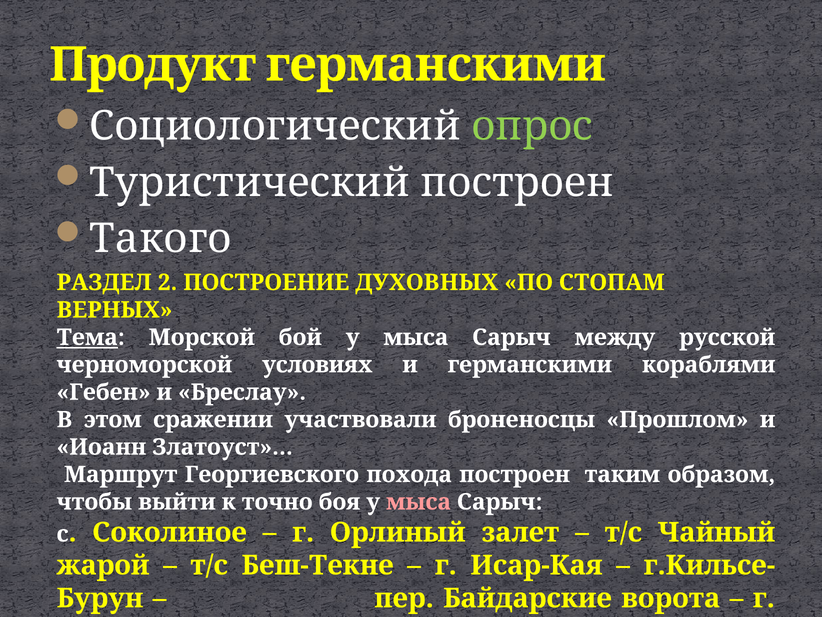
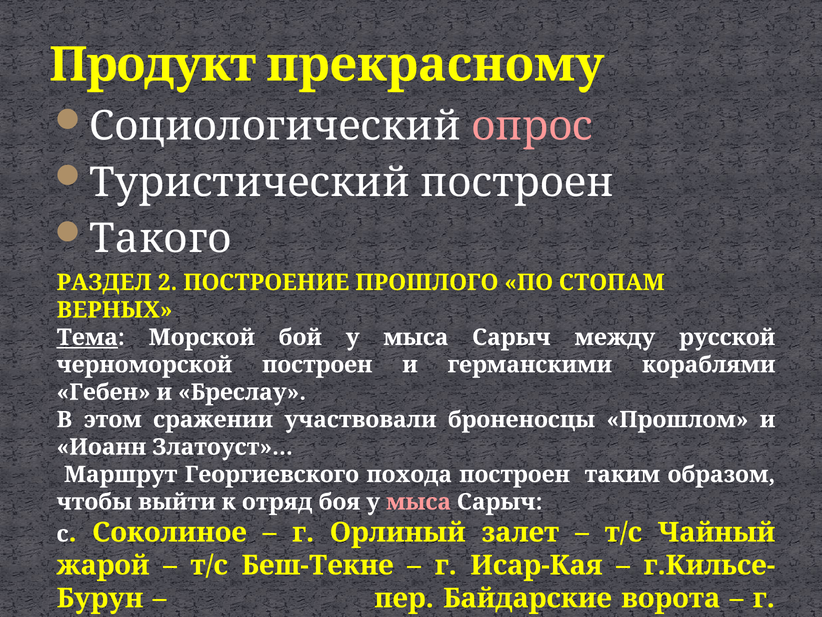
Продукт германскими: германскими -> прекрасному
опрос colour: light green -> pink
ДУХОВНЫХ: ДУХОВНЫХ -> ПРОШЛОГО
черноморской условиях: условиях -> построен
точно: точно -> отряд
